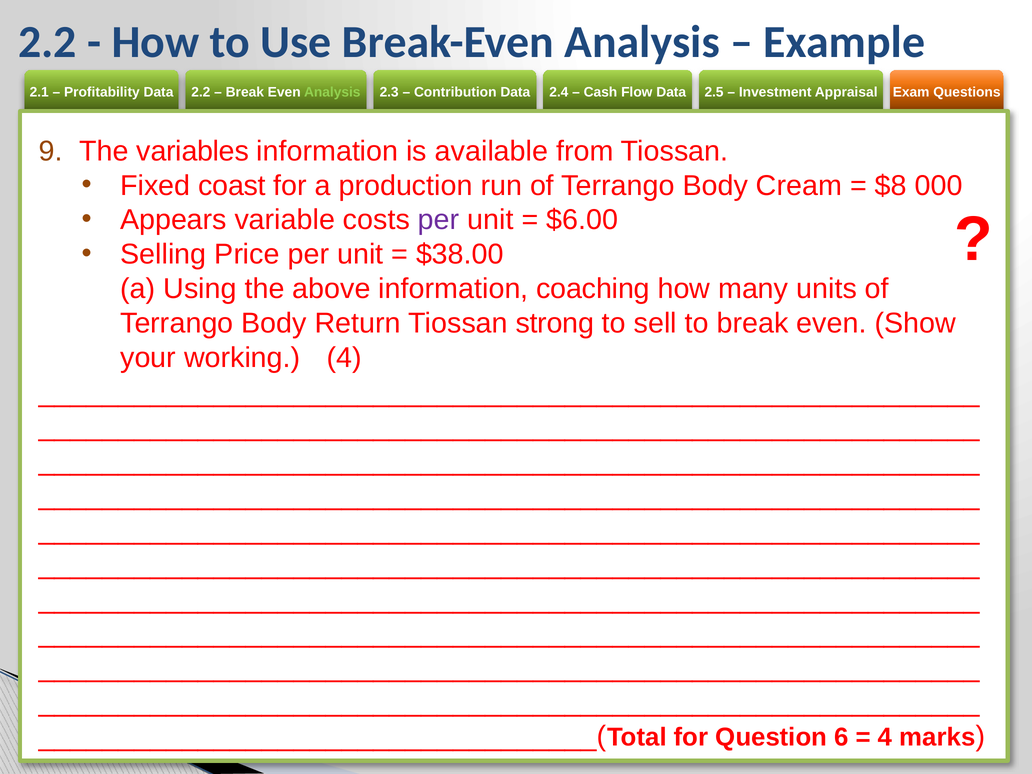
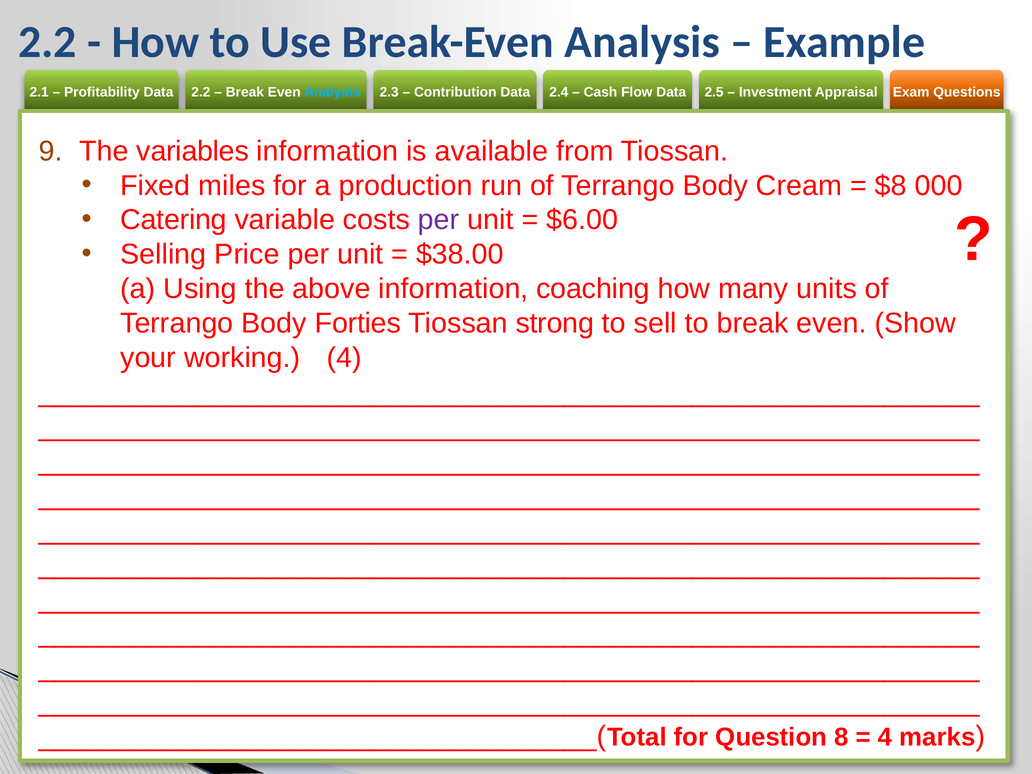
Analysis at (332, 92) colour: light green -> light blue
coast: coast -> miles
Appears: Appears -> Catering
Return: Return -> Forties
6: 6 -> 8
